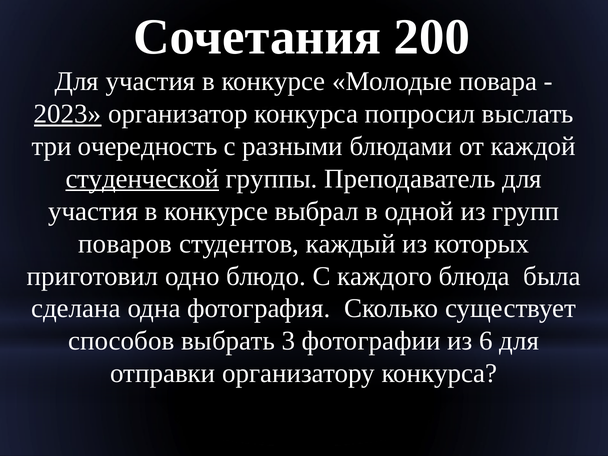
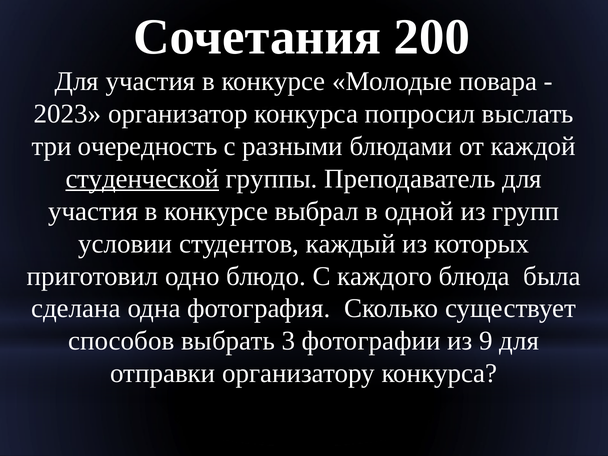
2023 underline: present -> none
поваров: поваров -> условии
6: 6 -> 9
